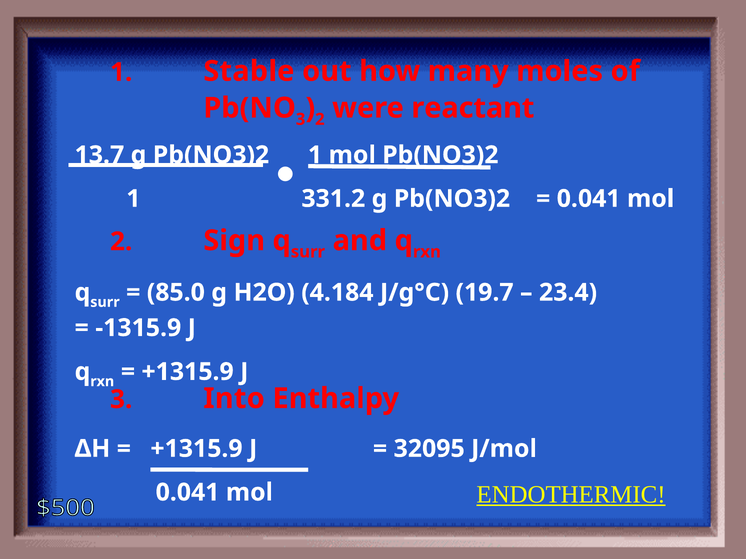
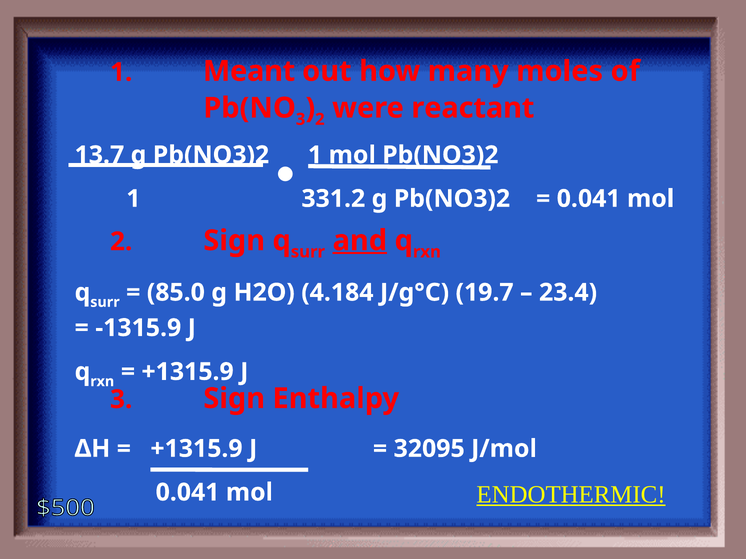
Stable: Stable -> Meant
and underline: none -> present
Into at (234, 399): Into -> Sign
